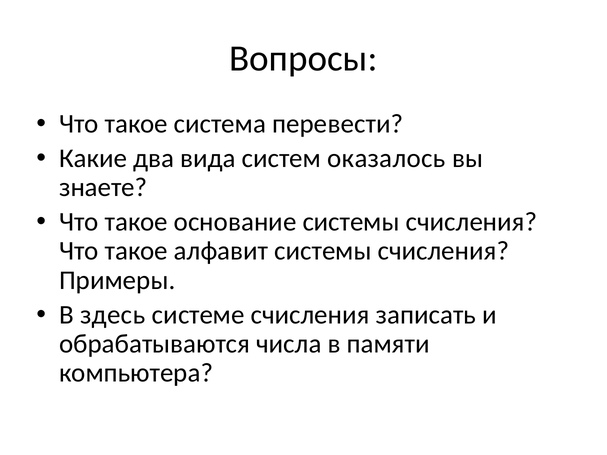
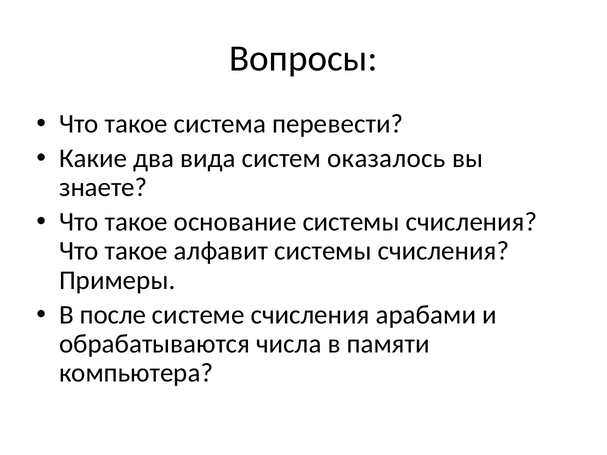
здесь: здесь -> после
записать: записать -> арабами
